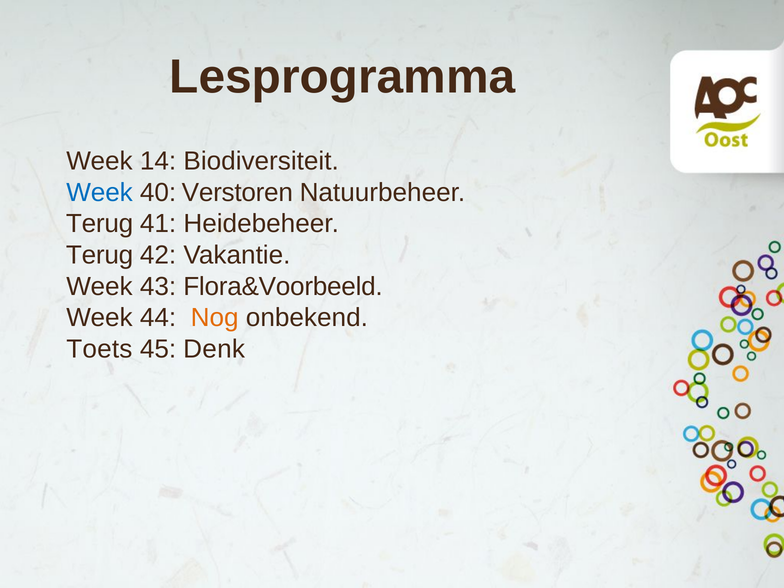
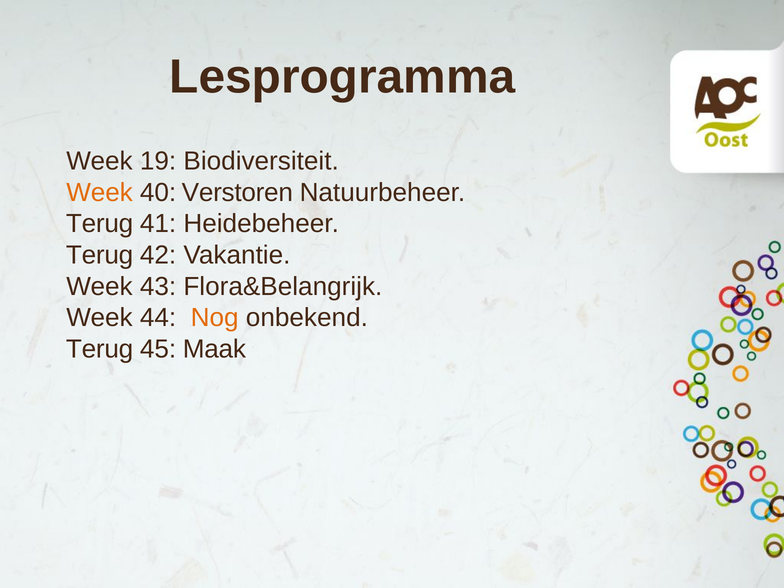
14: 14 -> 19
Week at (100, 192) colour: blue -> orange
Flora&Voorbeeld: Flora&Voorbeeld -> Flora&Belangrijk
Toets at (99, 349): Toets -> Terug
Denk: Denk -> Maak
